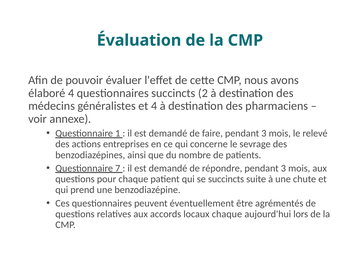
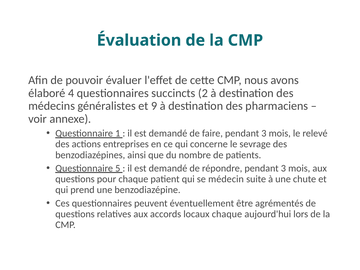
et 4: 4 -> 9
7: 7 -> 5
se succincts: succincts -> médecin
